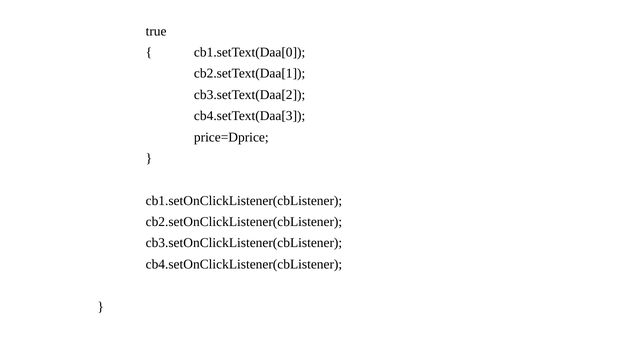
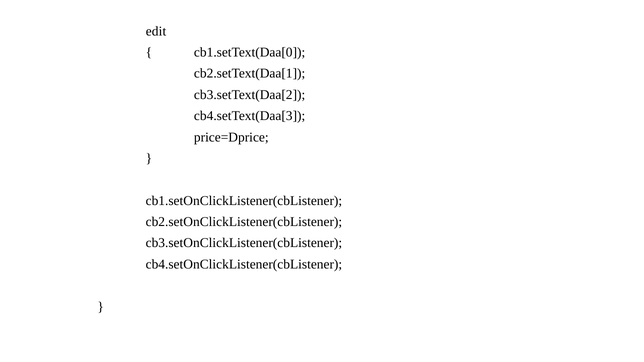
true: true -> edit
